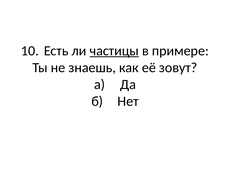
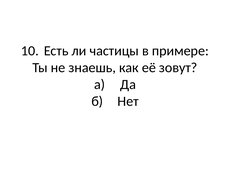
частицы underline: present -> none
